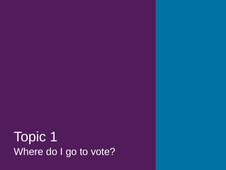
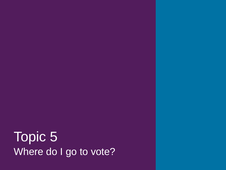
1: 1 -> 5
